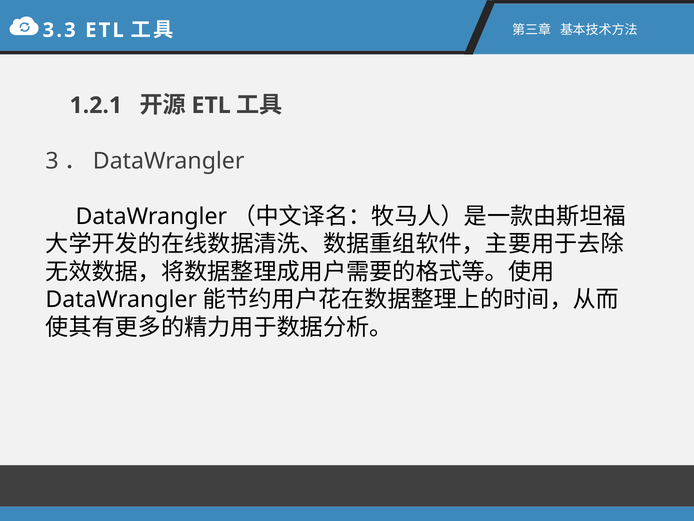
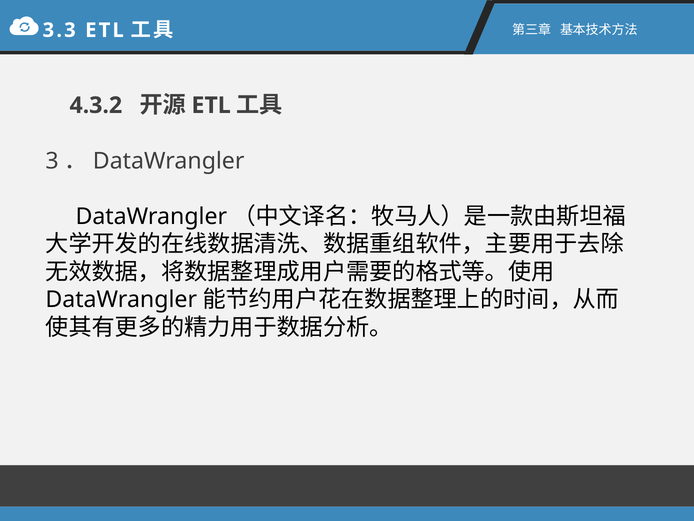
1.2.1: 1.2.1 -> 4.3.2
